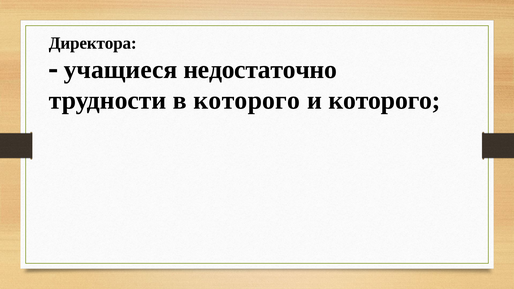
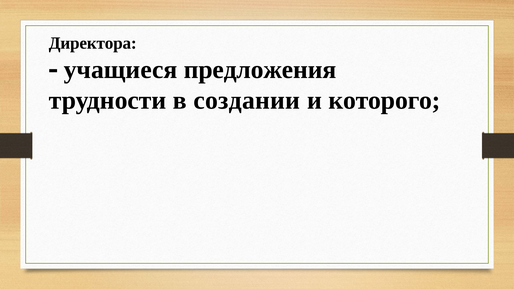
недостаточно: недостаточно -> предложения
в которого: которого -> создании
